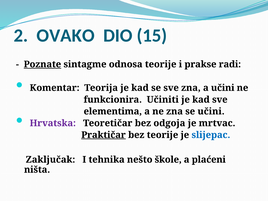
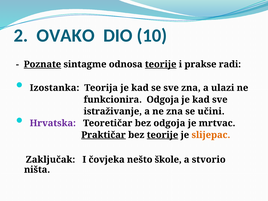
15: 15 -> 10
teorije at (161, 64) underline: none -> present
Komentar: Komentar -> Izostanka
a učini: učini -> ulazi
funkcionira Učiniti: Učiniti -> Odgoja
elementima: elementima -> istraživanje
teorije at (163, 135) underline: none -> present
slijepac colour: blue -> orange
tehnika: tehnika -> čovjeka
plaćeni: plaćeni -> stvorio
